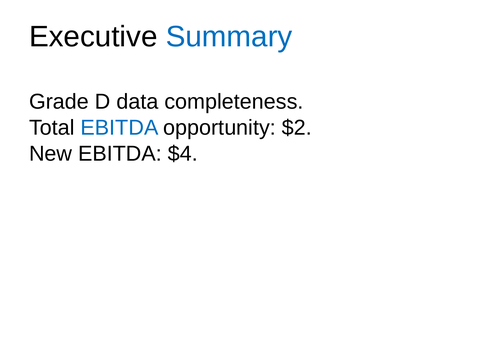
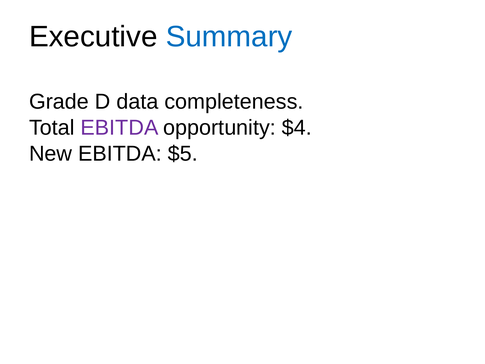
EBITDA at (119, 128) colour: blue -> purple
$2: $2 -> $4
$4: $4 -> $5
